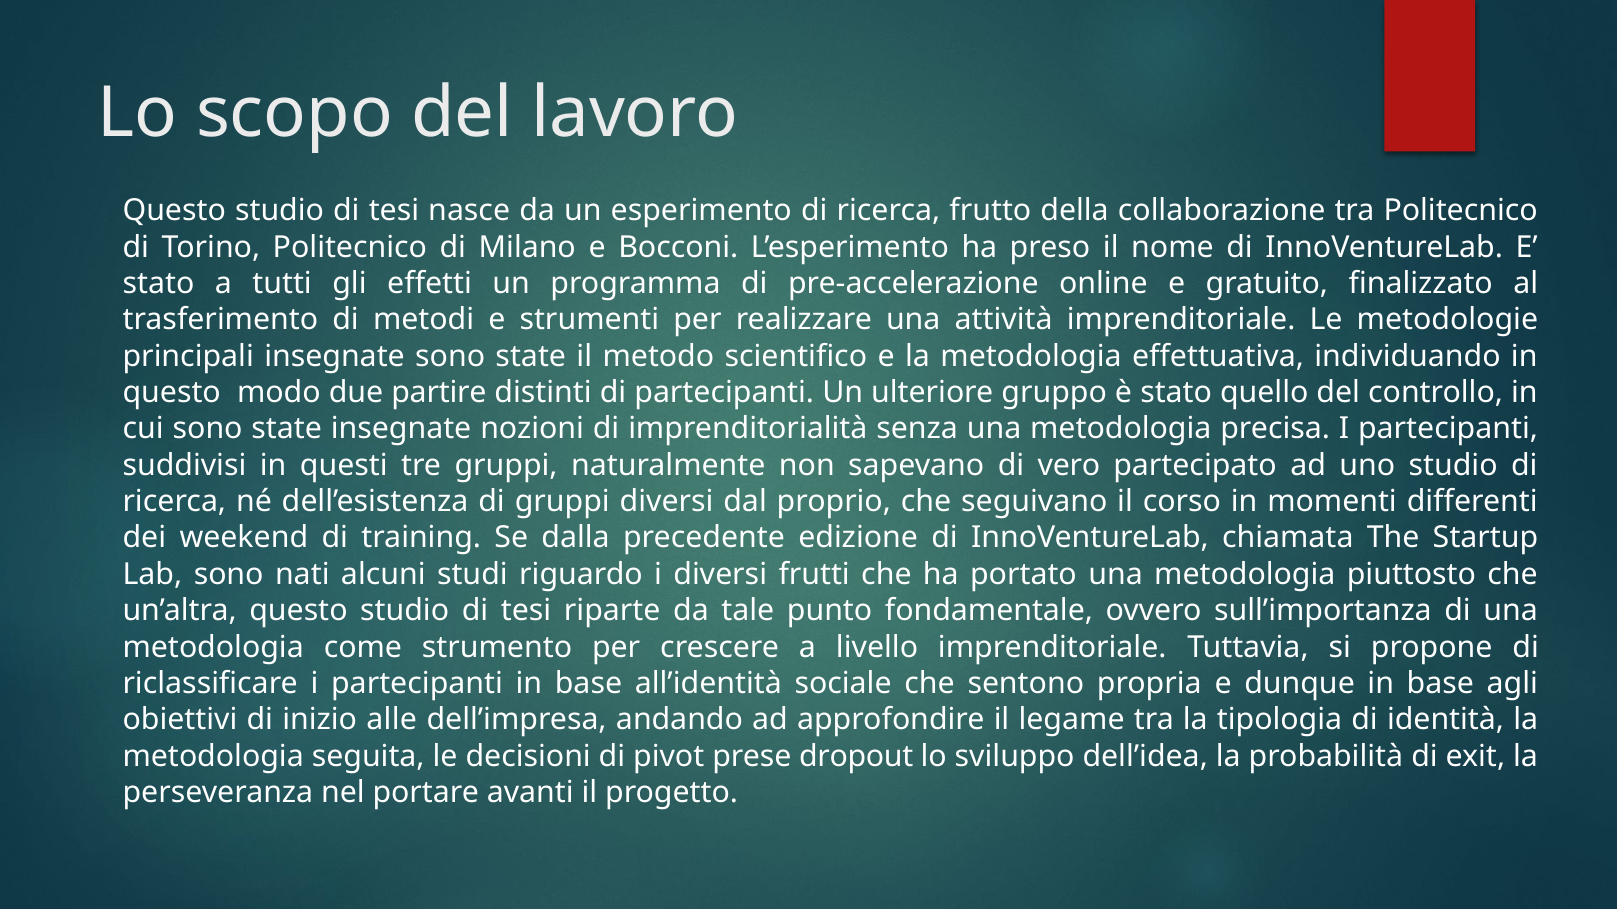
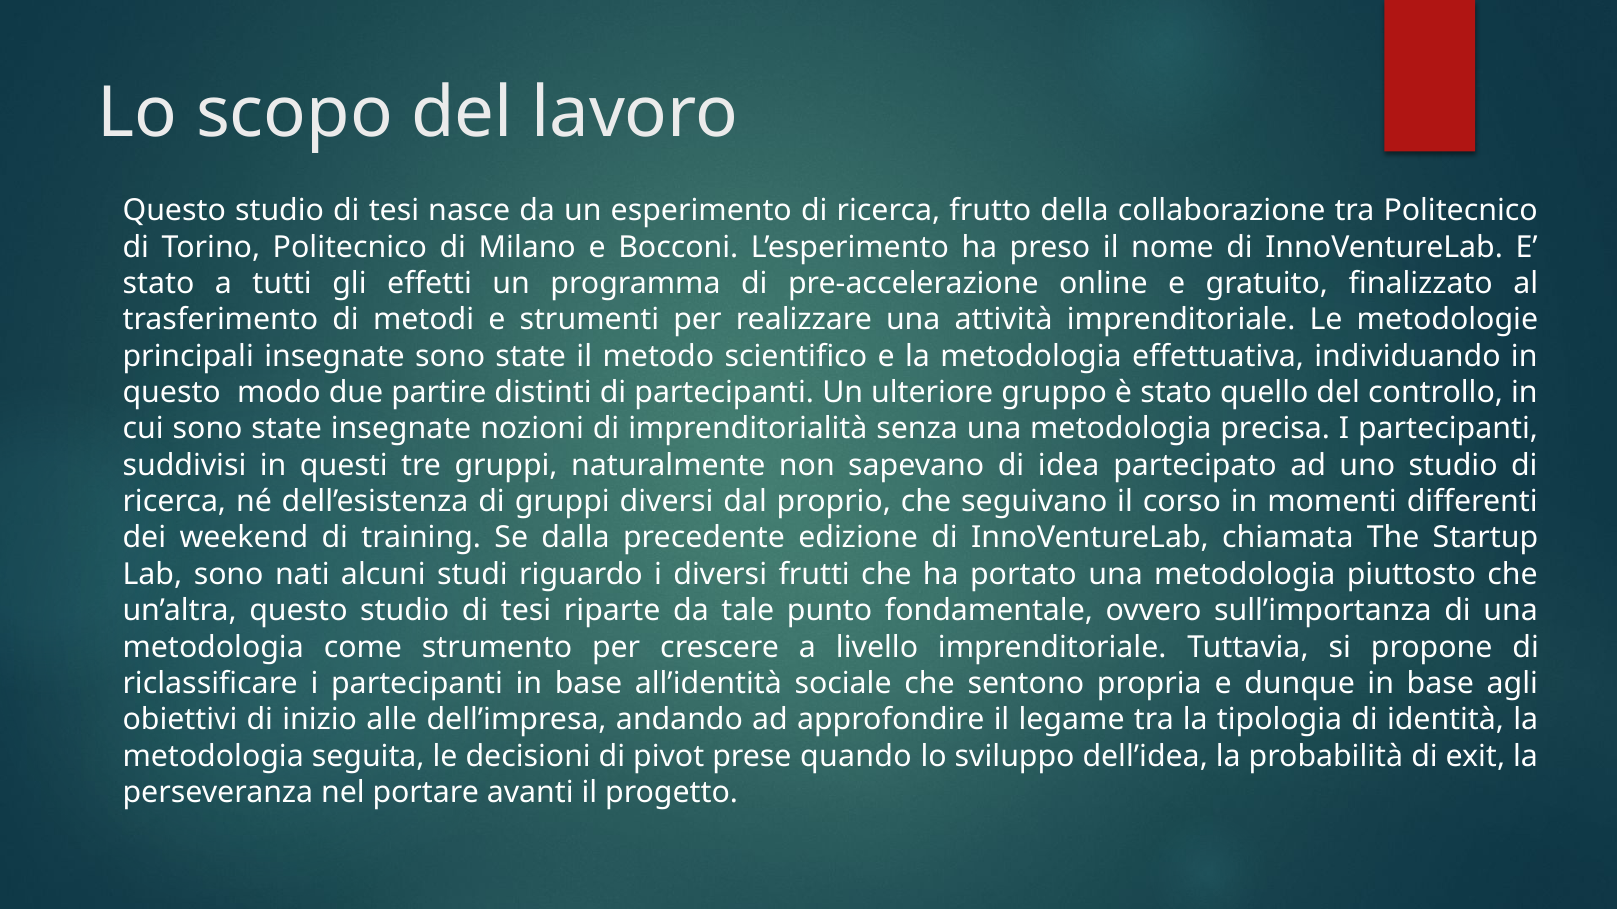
vero: vero -> idea
dropout: dropout -> quando
